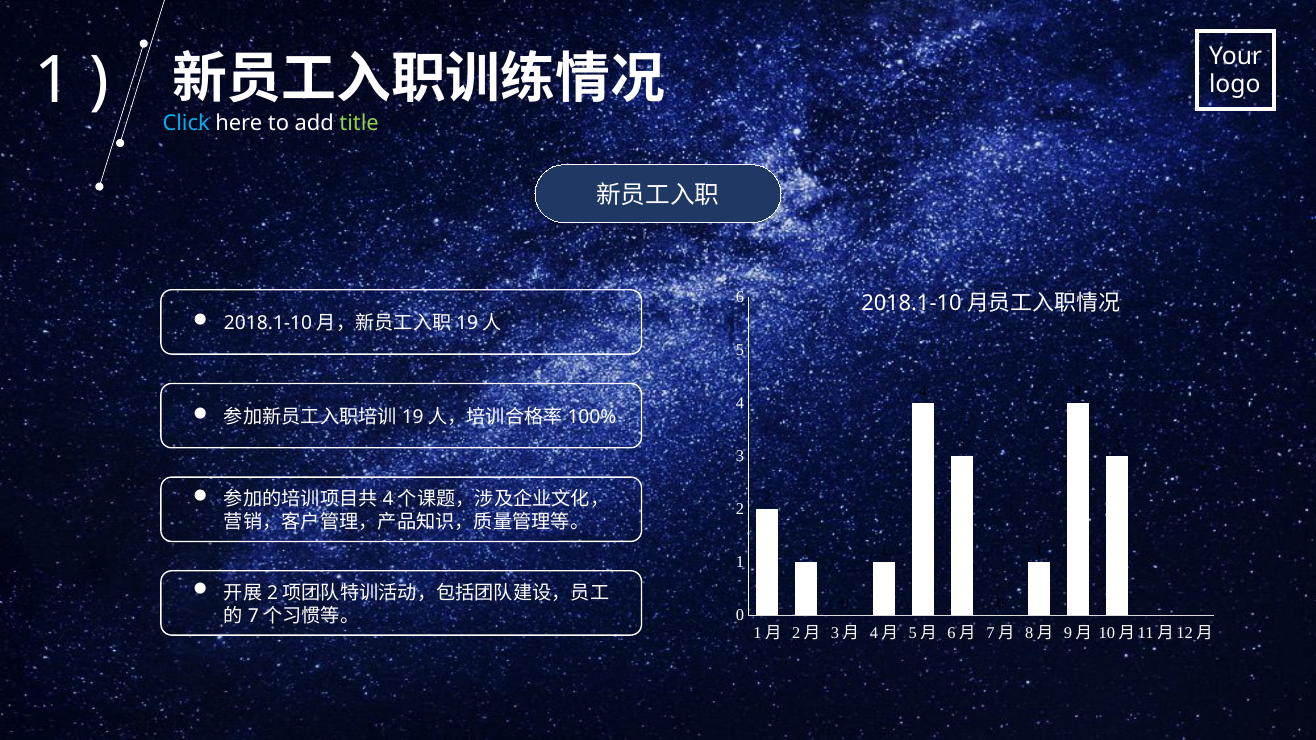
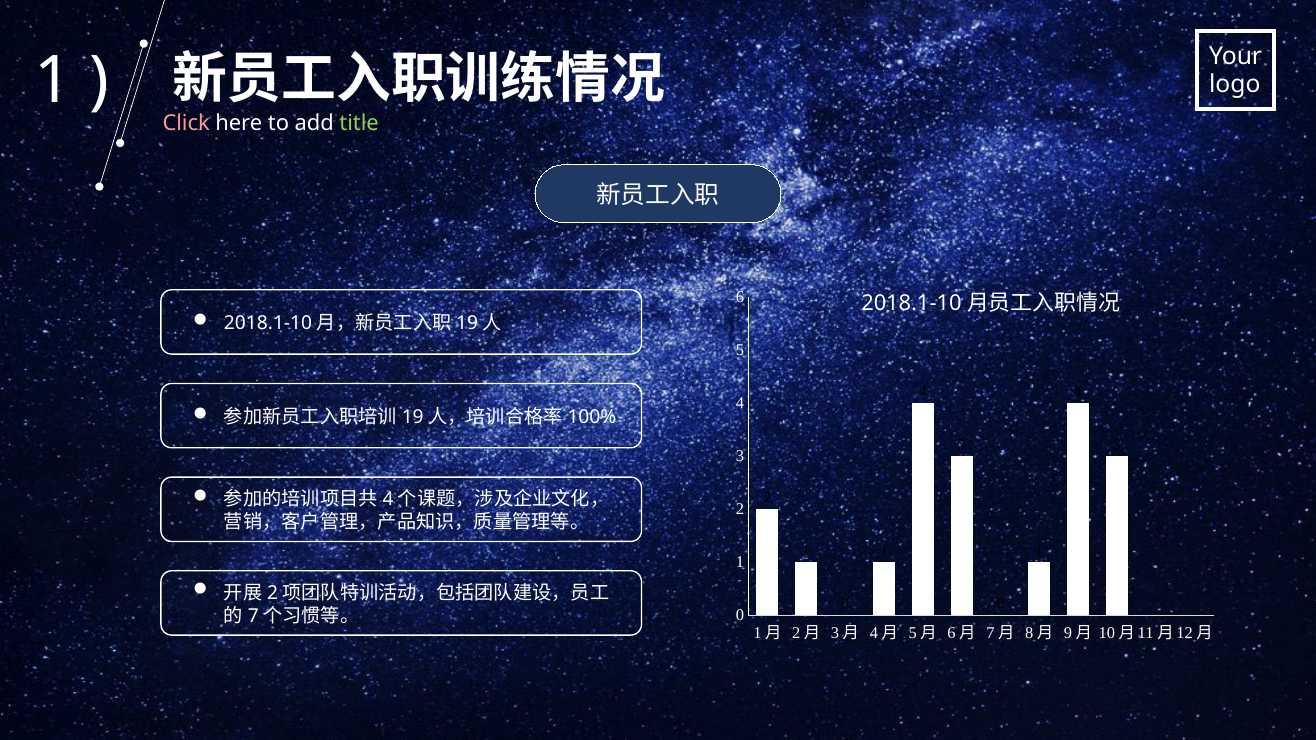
Click colour: light blue -> pink
